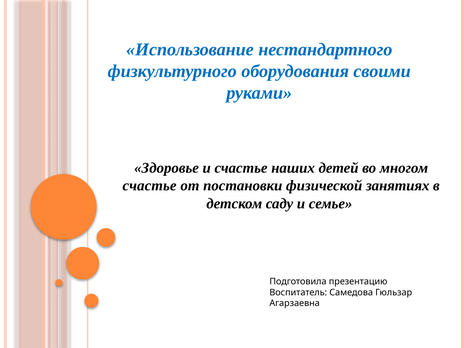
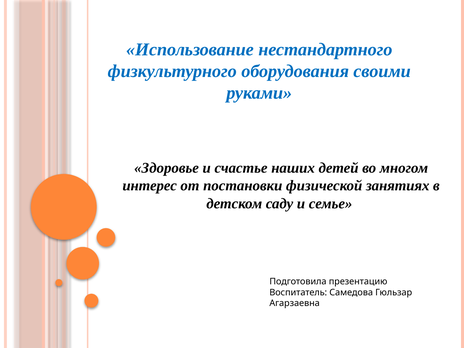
счастье at (150, 186): счастье -> интерес
